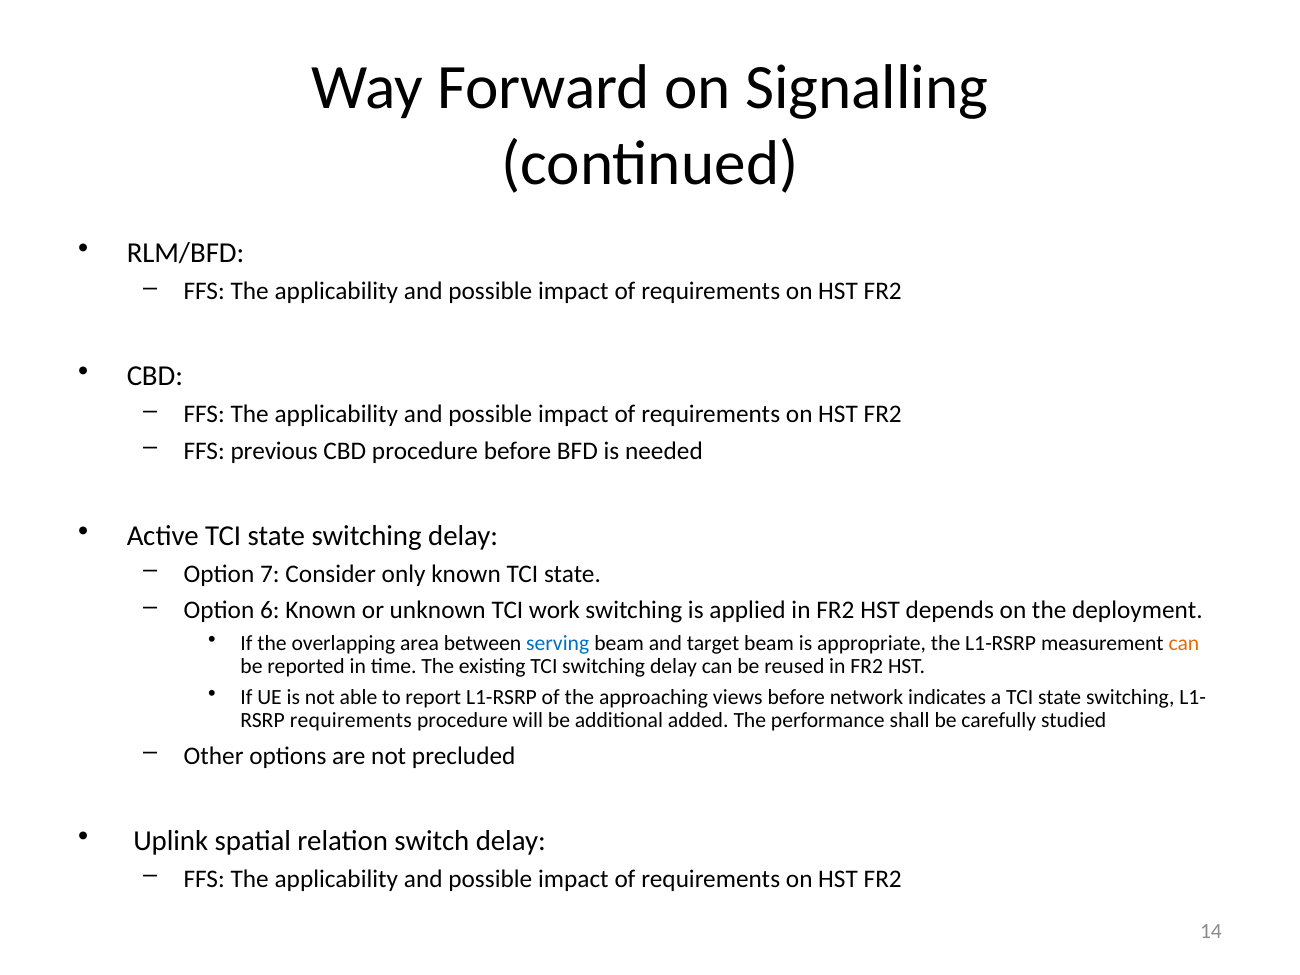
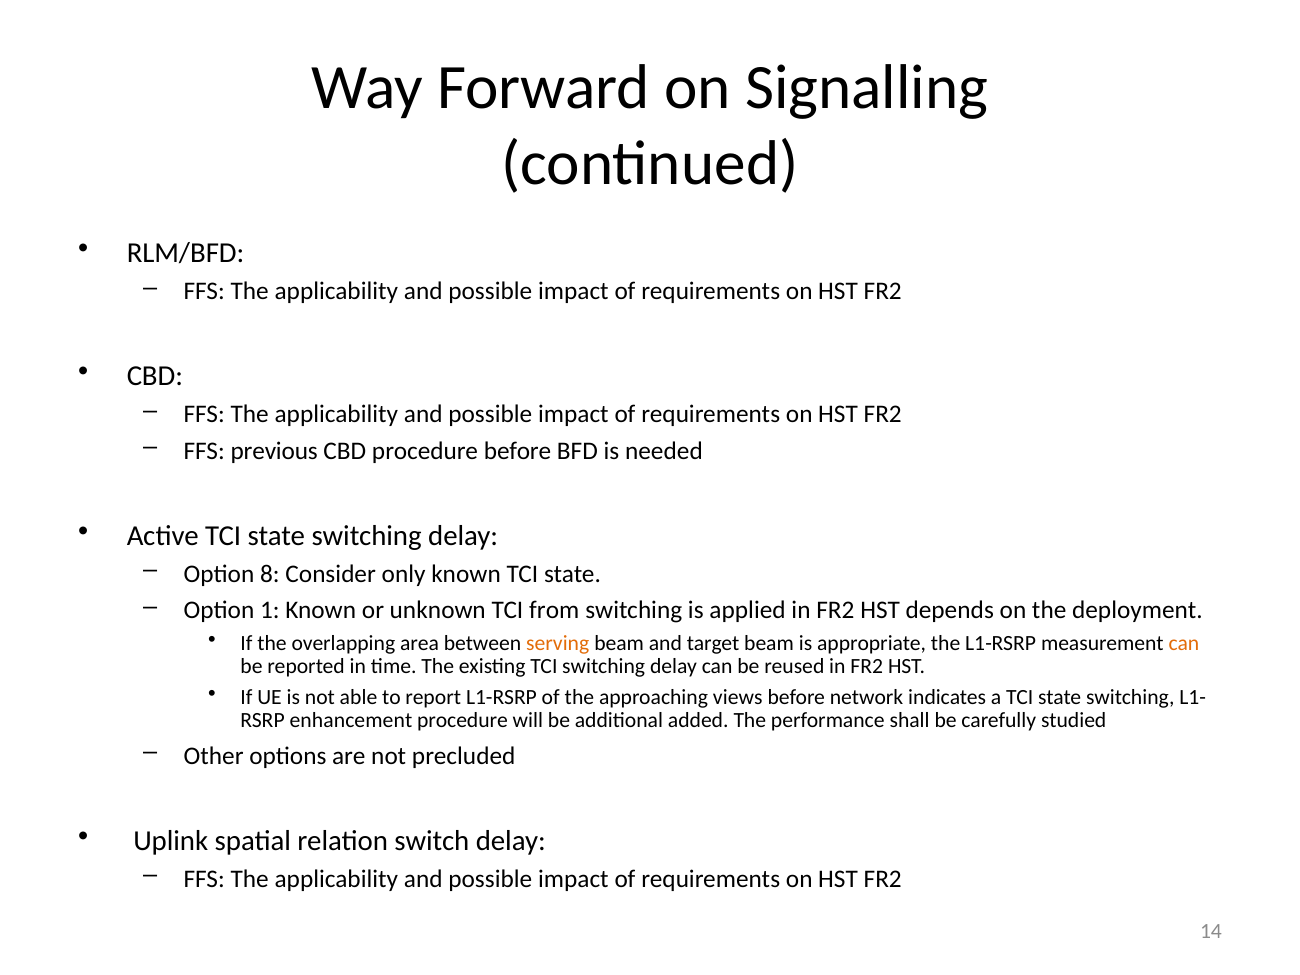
7: 7 -> 8
6: 6 -> 1
work: work -> from
serving colour: blue -> orange
requirements at (351, 721): requirements -> enhancement
